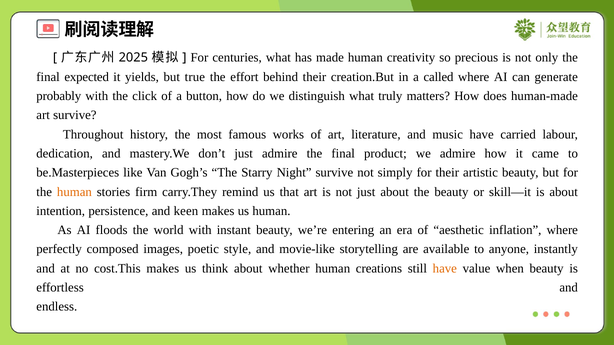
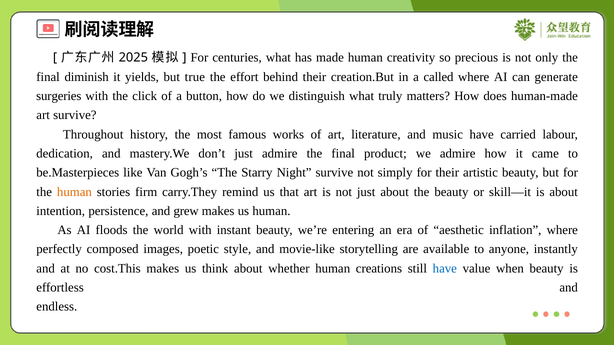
expected: expected -> diminish
probably: probably -> surgeries
keen: keen -> grew
have at (445, 269) colour: orange -> blue
